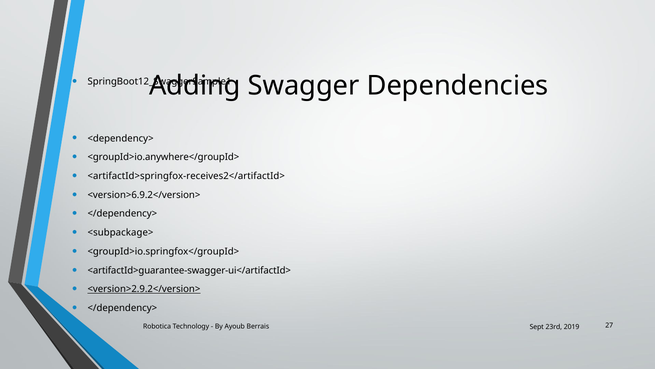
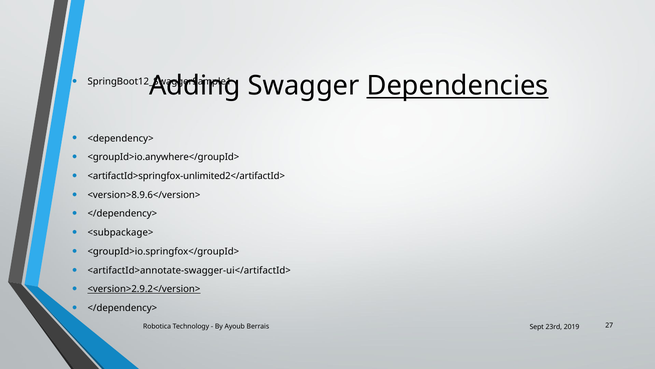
Dependencies underline: none -> present
<artifactId>springfox-receives2</artifactId>: <artifactId>springfox-receives2</artifactId> -> <artifactId>springfox-unlimited2</artifactId>
<version>6.9.2</version>: <version>6.9.2</version> -> <version>8.9.6</version>
<artifactId>guarantee-swagger-ui</artifactId>: <artifactId>guarantee-swagger-ui</artifactId> -> <artifactId>annotate-swagger-ui</artifactId>
